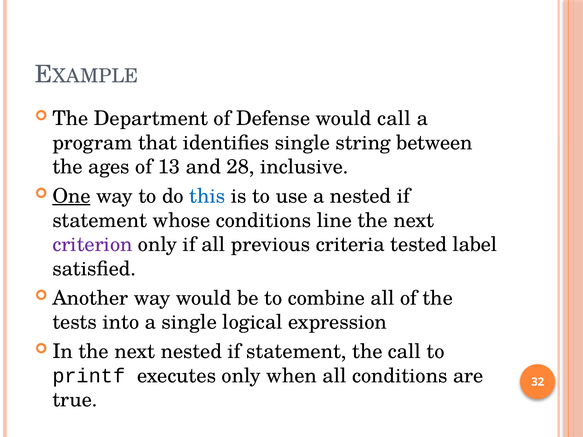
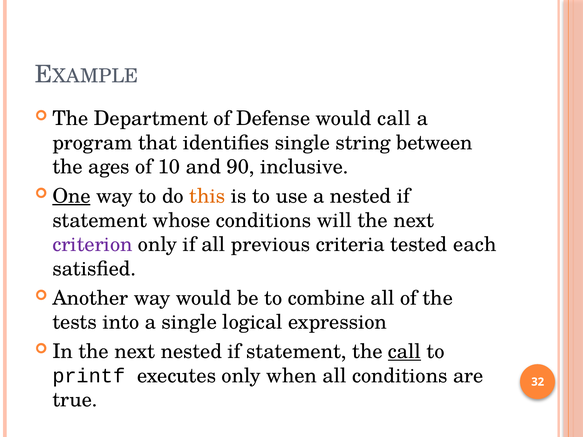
13: 13 -> 10
28: 28 -> 90
this colour: blue -> orange
line: line -> will
label: label -> each
call at (404, 352) underline: none -> present
